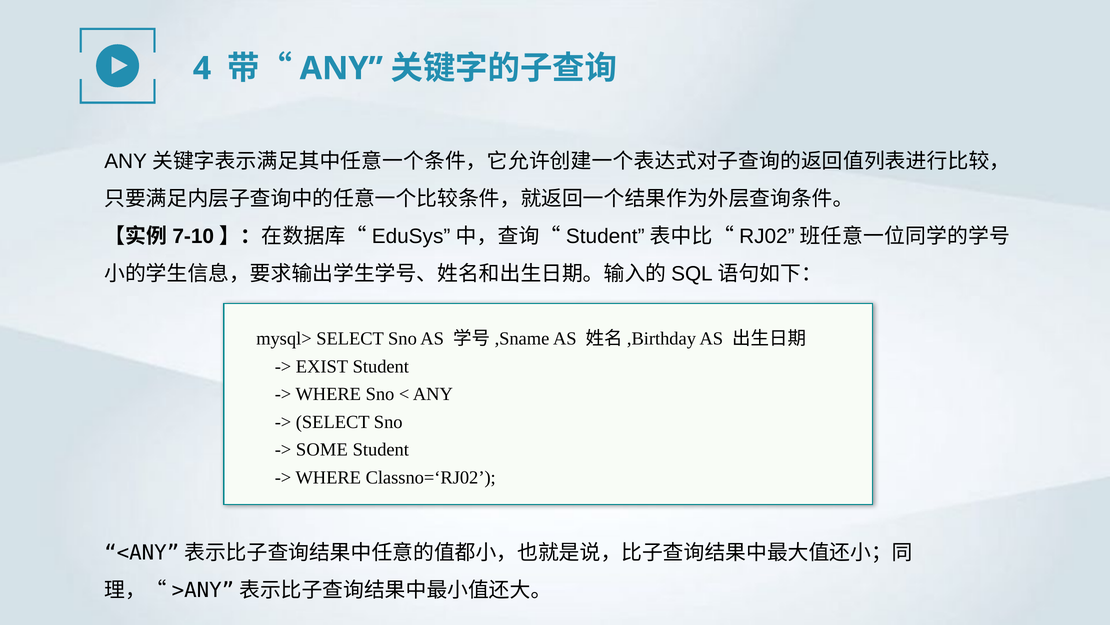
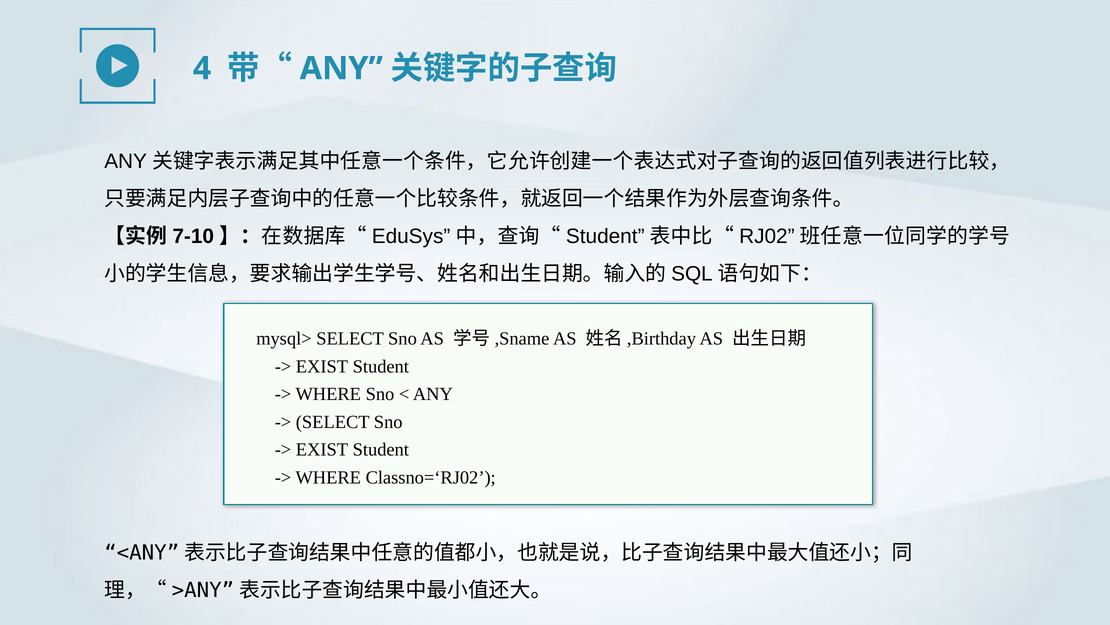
SOME at (322, 449): SOME -> EXIST
